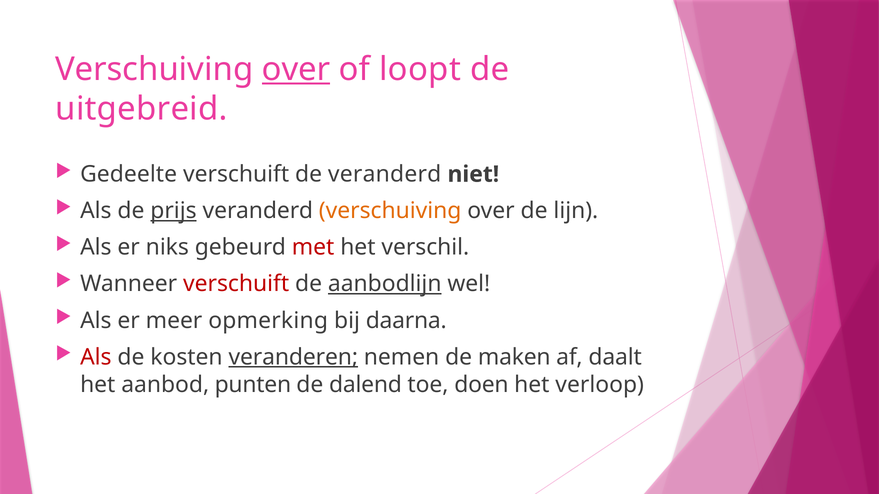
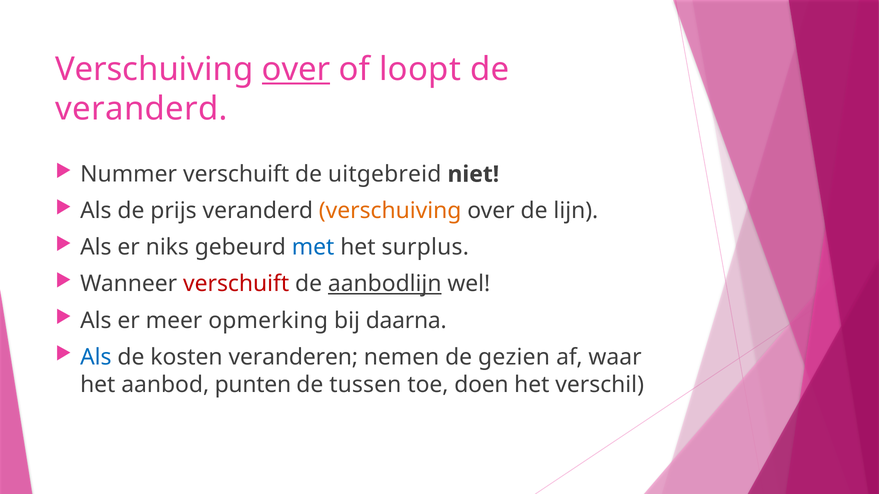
uitgebreid at (141, 109): uitgebreid -> veranderd
Gedeelte: Gedeelte -> Nummer
de veranderd: veranderd -> uitgebreid
prijs underline: present -> none
met colour: red -> blue
verschil: verschil -> surplus
Als at (96, 357) colour: red -> blue
veranderen underline: present -> none
maken: maken -> gezien
daalt: daalt -> waar
dalend: dalend -> tussen
verloop: verloop -> verschil
